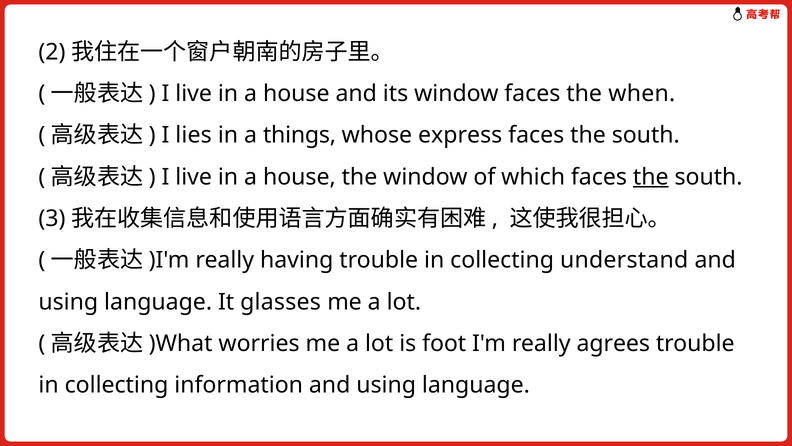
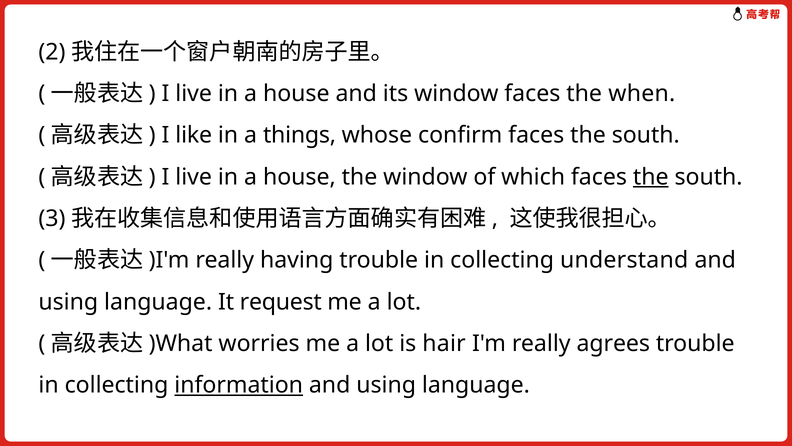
lies: lies -> like
express: express -> confirm
glasses: glasses -> request
foot: foot -> hair
information underline: none -> present
